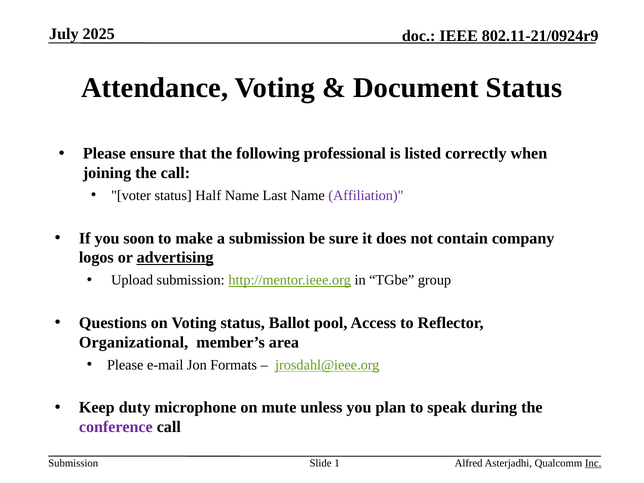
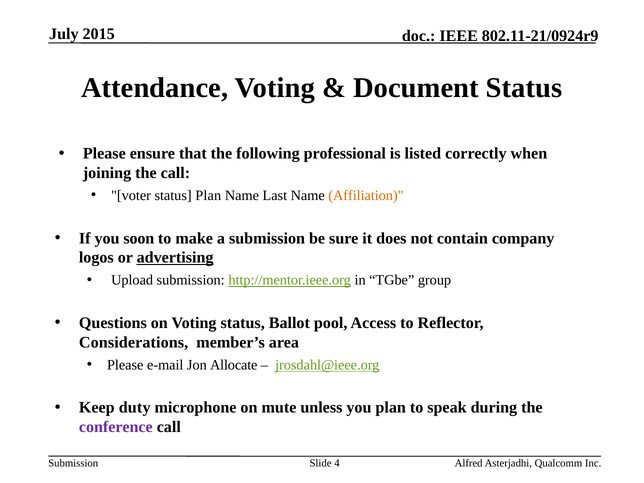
2025: 2025 -> 2015
status Half: Half -> Plan
Affiliation colour: purple -> orange
Organizational: Organizational -> Considerations
Formats: Formats -> Allocate
1: 1 -> 4
Inc underline: present -> none
